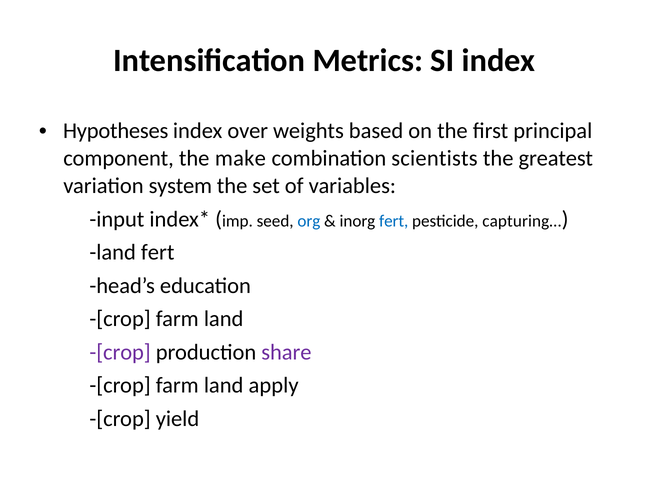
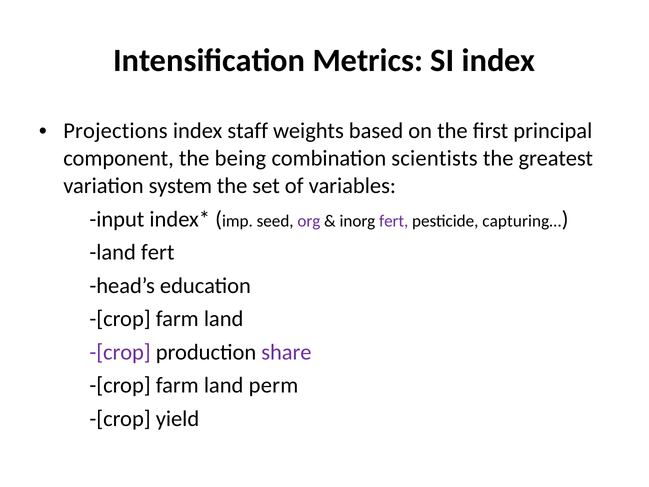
Hypotheses: Hypotheses -> Projections
over: over -> staff
make: make -> being
org colour: blue -> purple
fert at (394, 221) colour: blue -> purple
apply: apply -> perm
